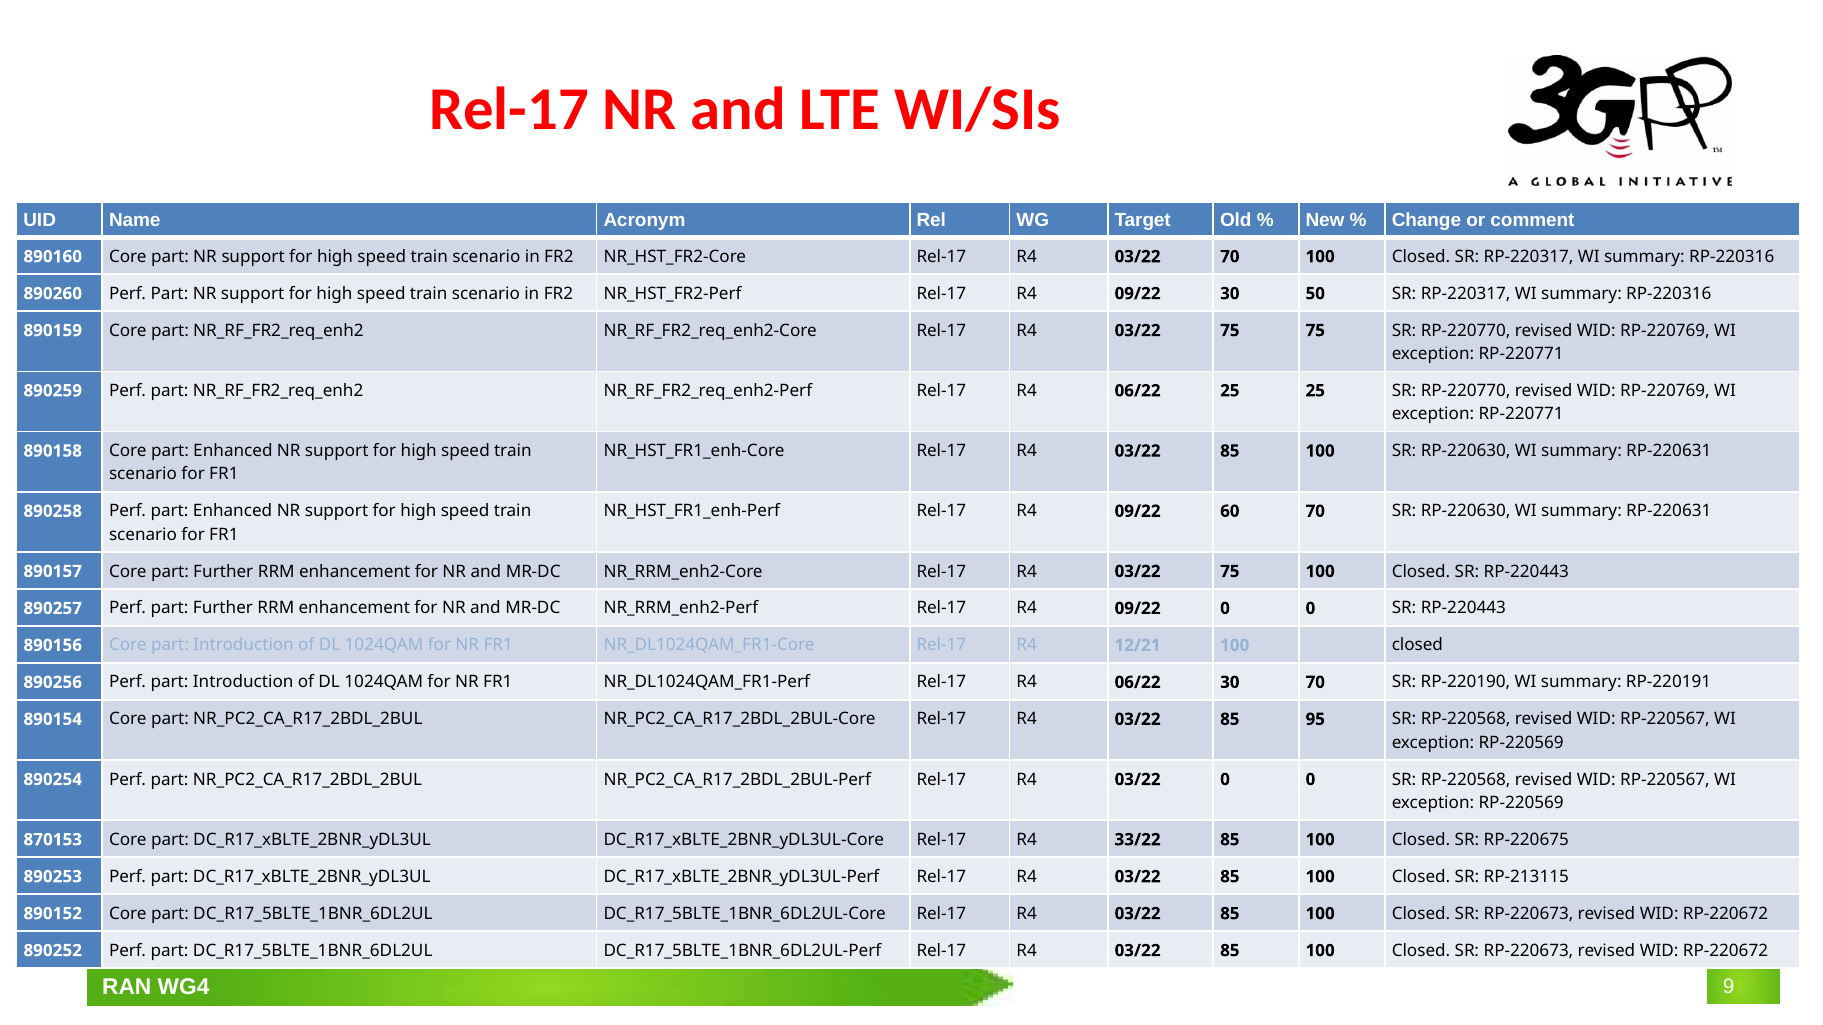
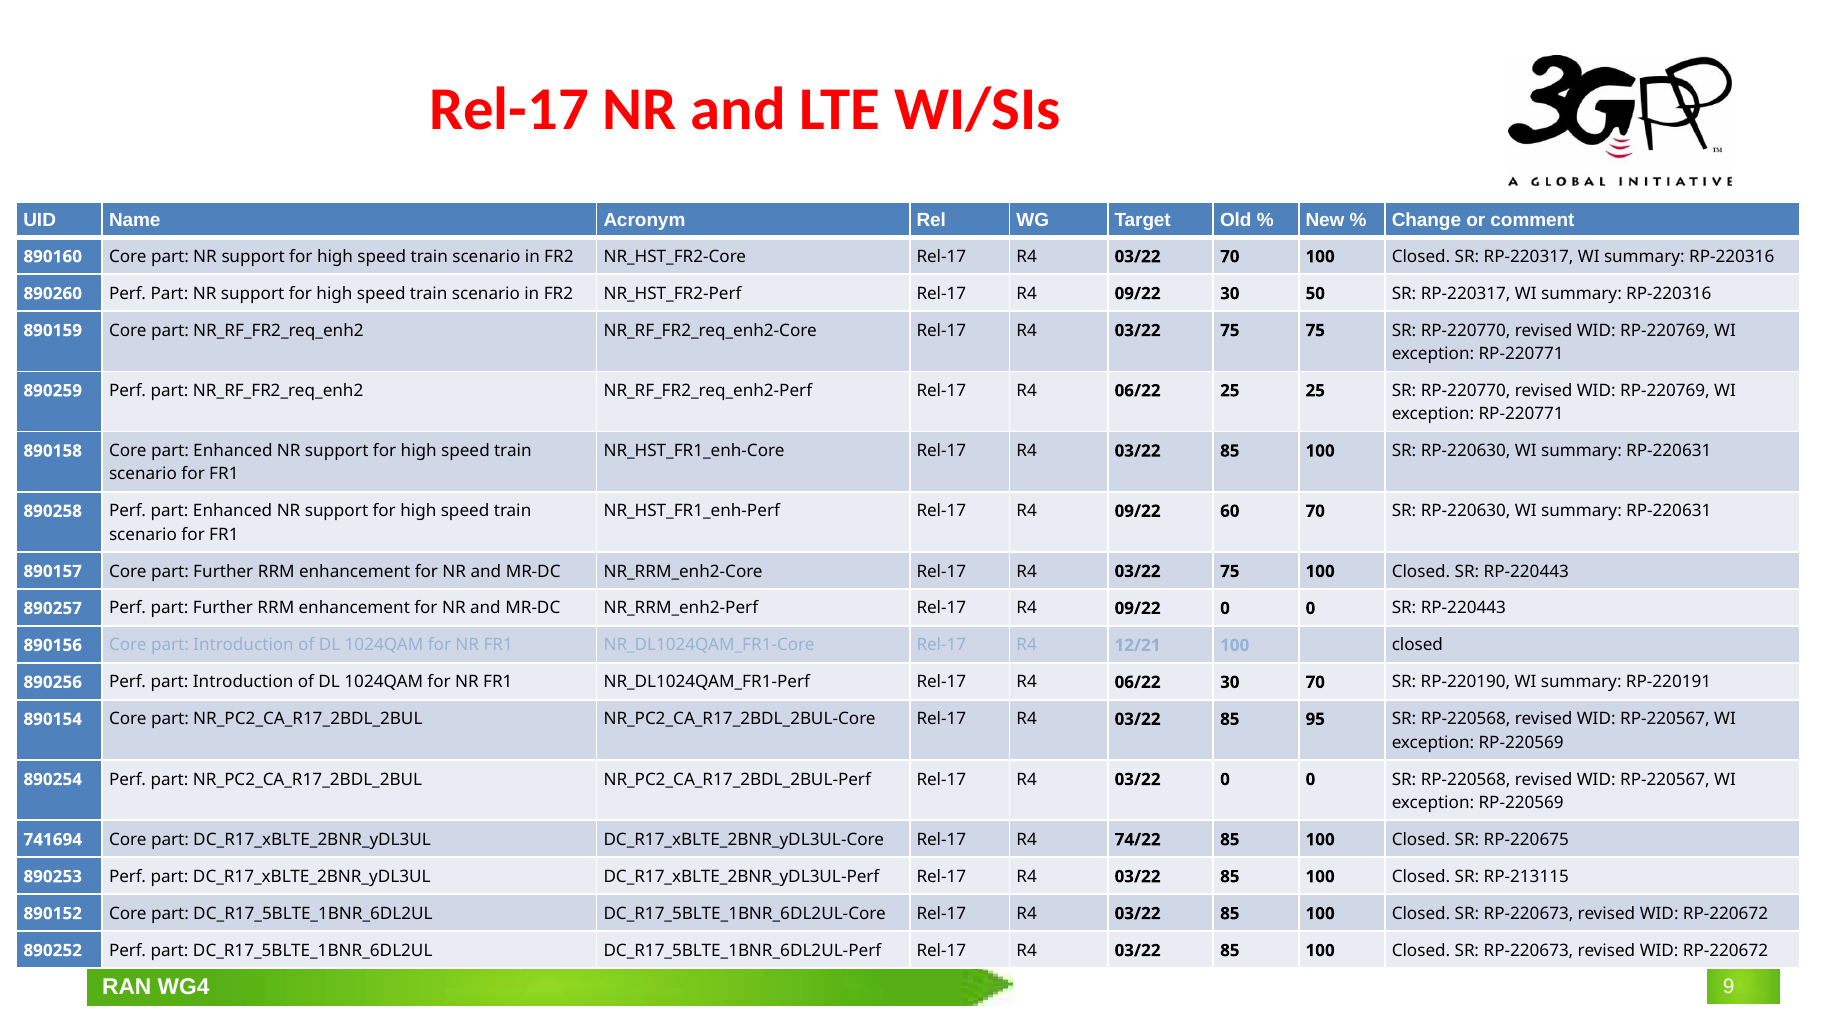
870153: 870153 -> 741694
33/22: 33/22 -> 74/22
